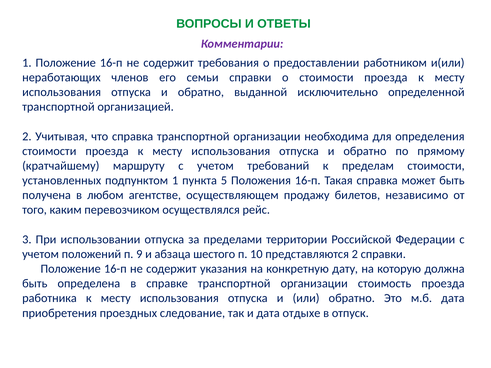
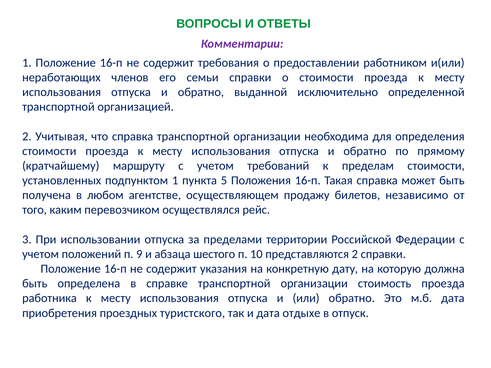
следование: следование -> туристского
